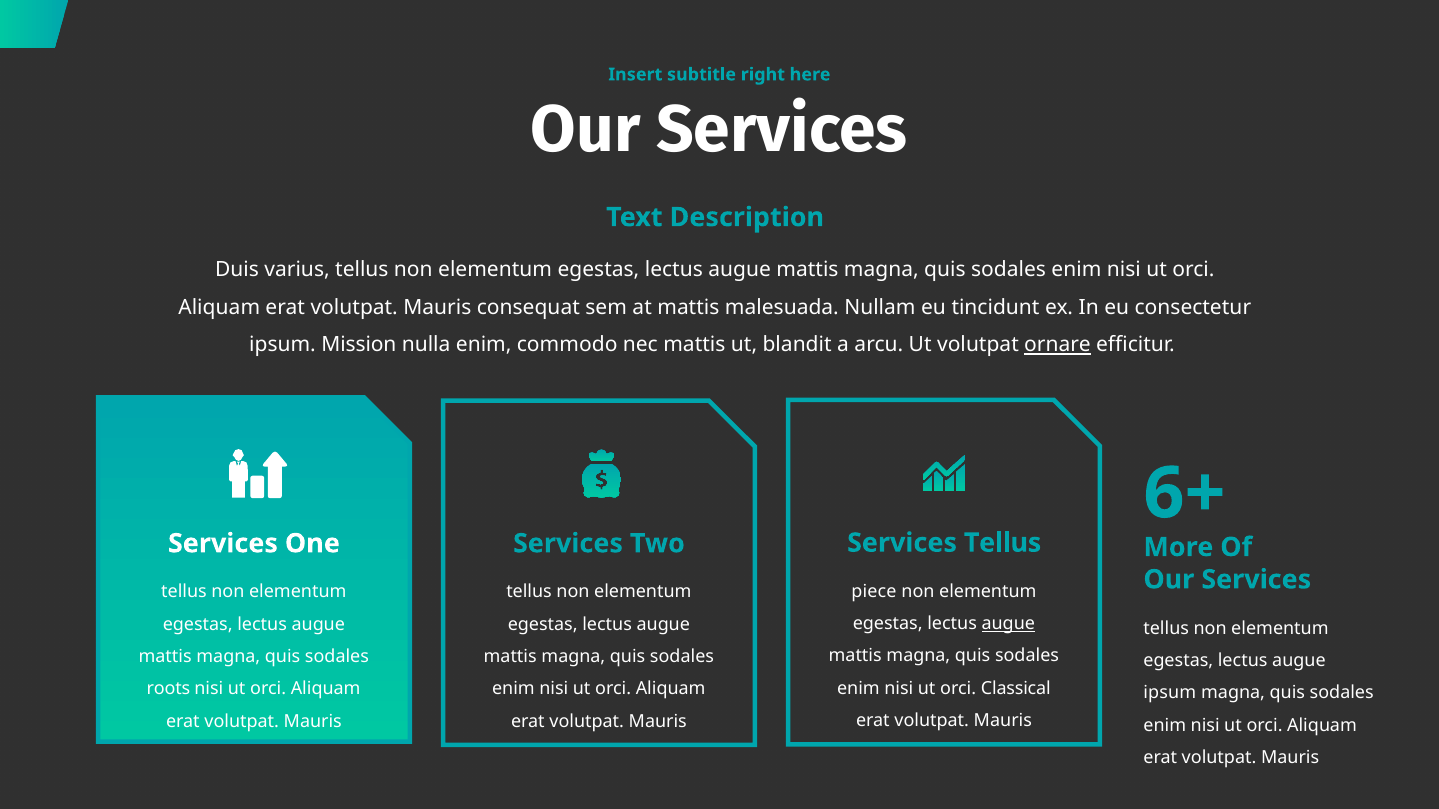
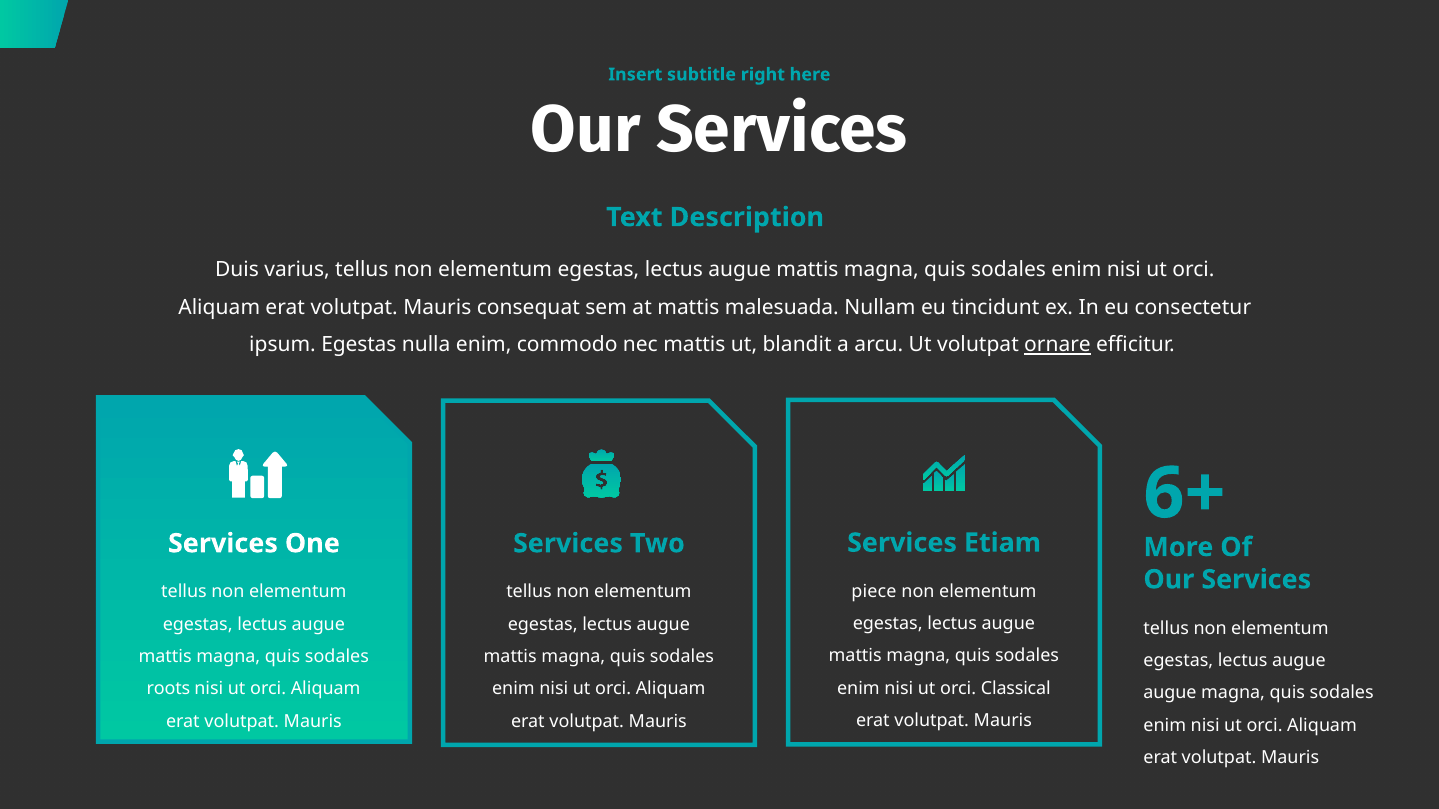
ipsum Mission: Mission -> Egestas
Tellus at (1003, 543): Tellus -> Etiam
augue at (1008, 624) underline: present -> none
ipsum at (1170, 693): ipsum -> augue
